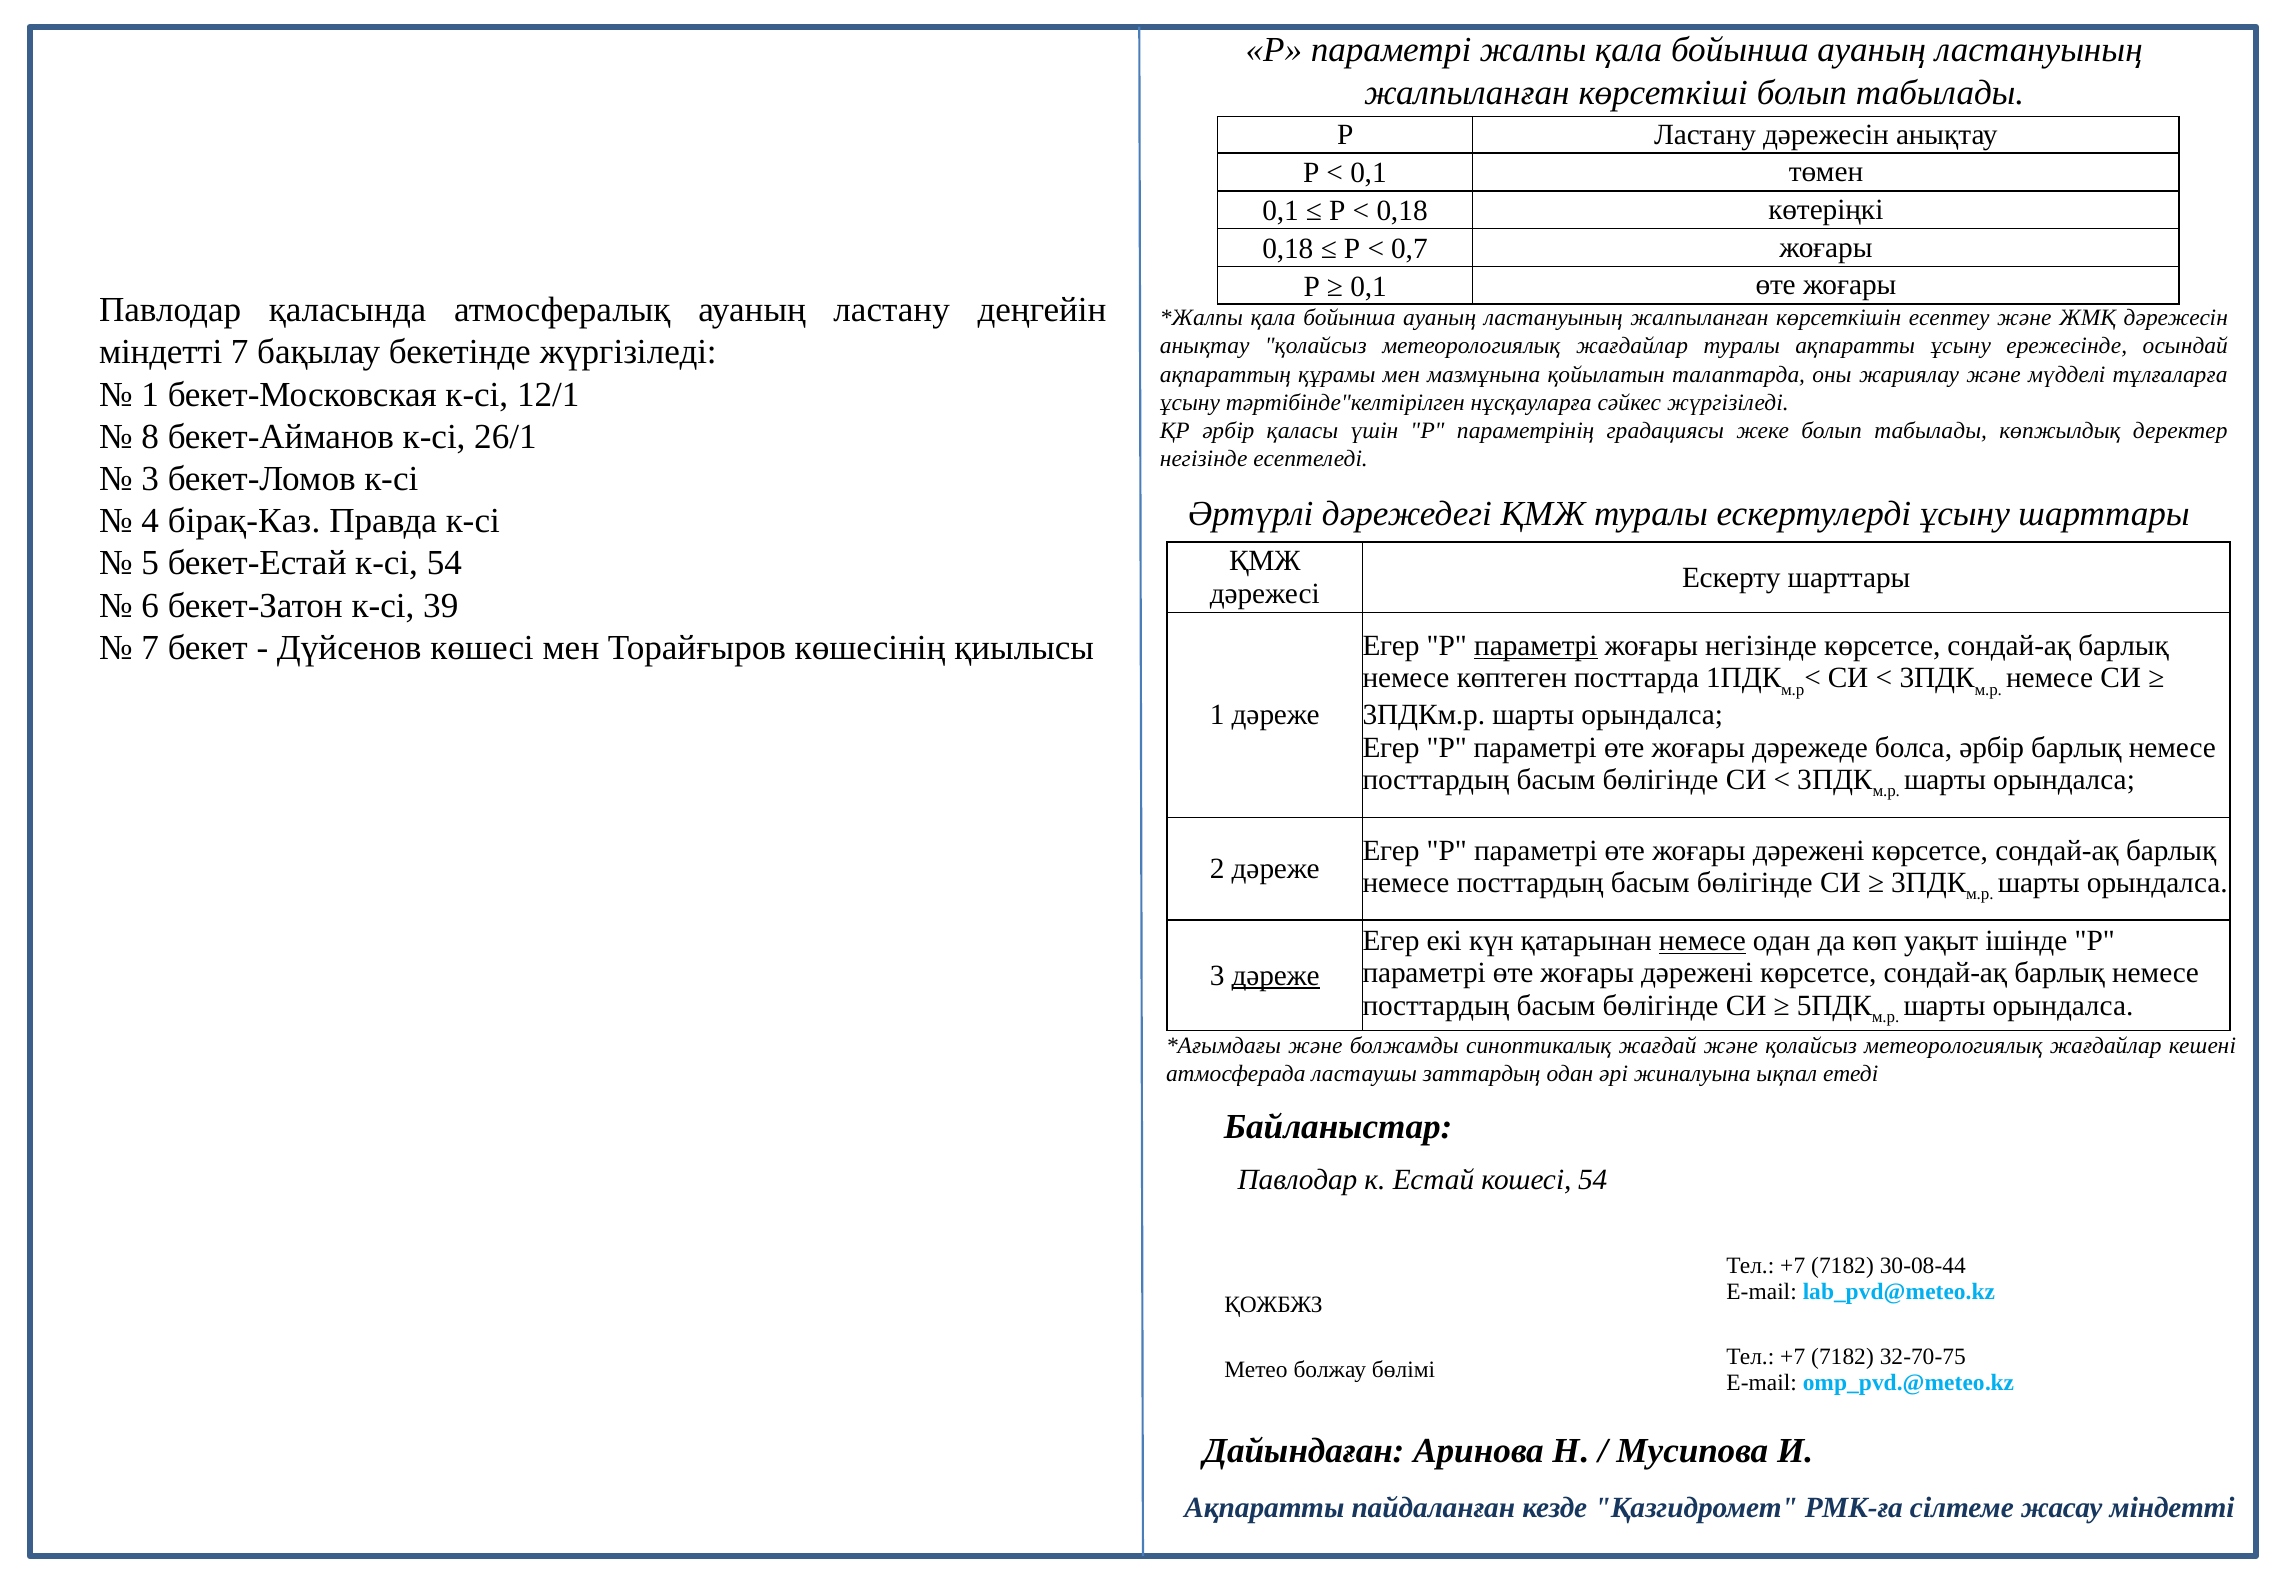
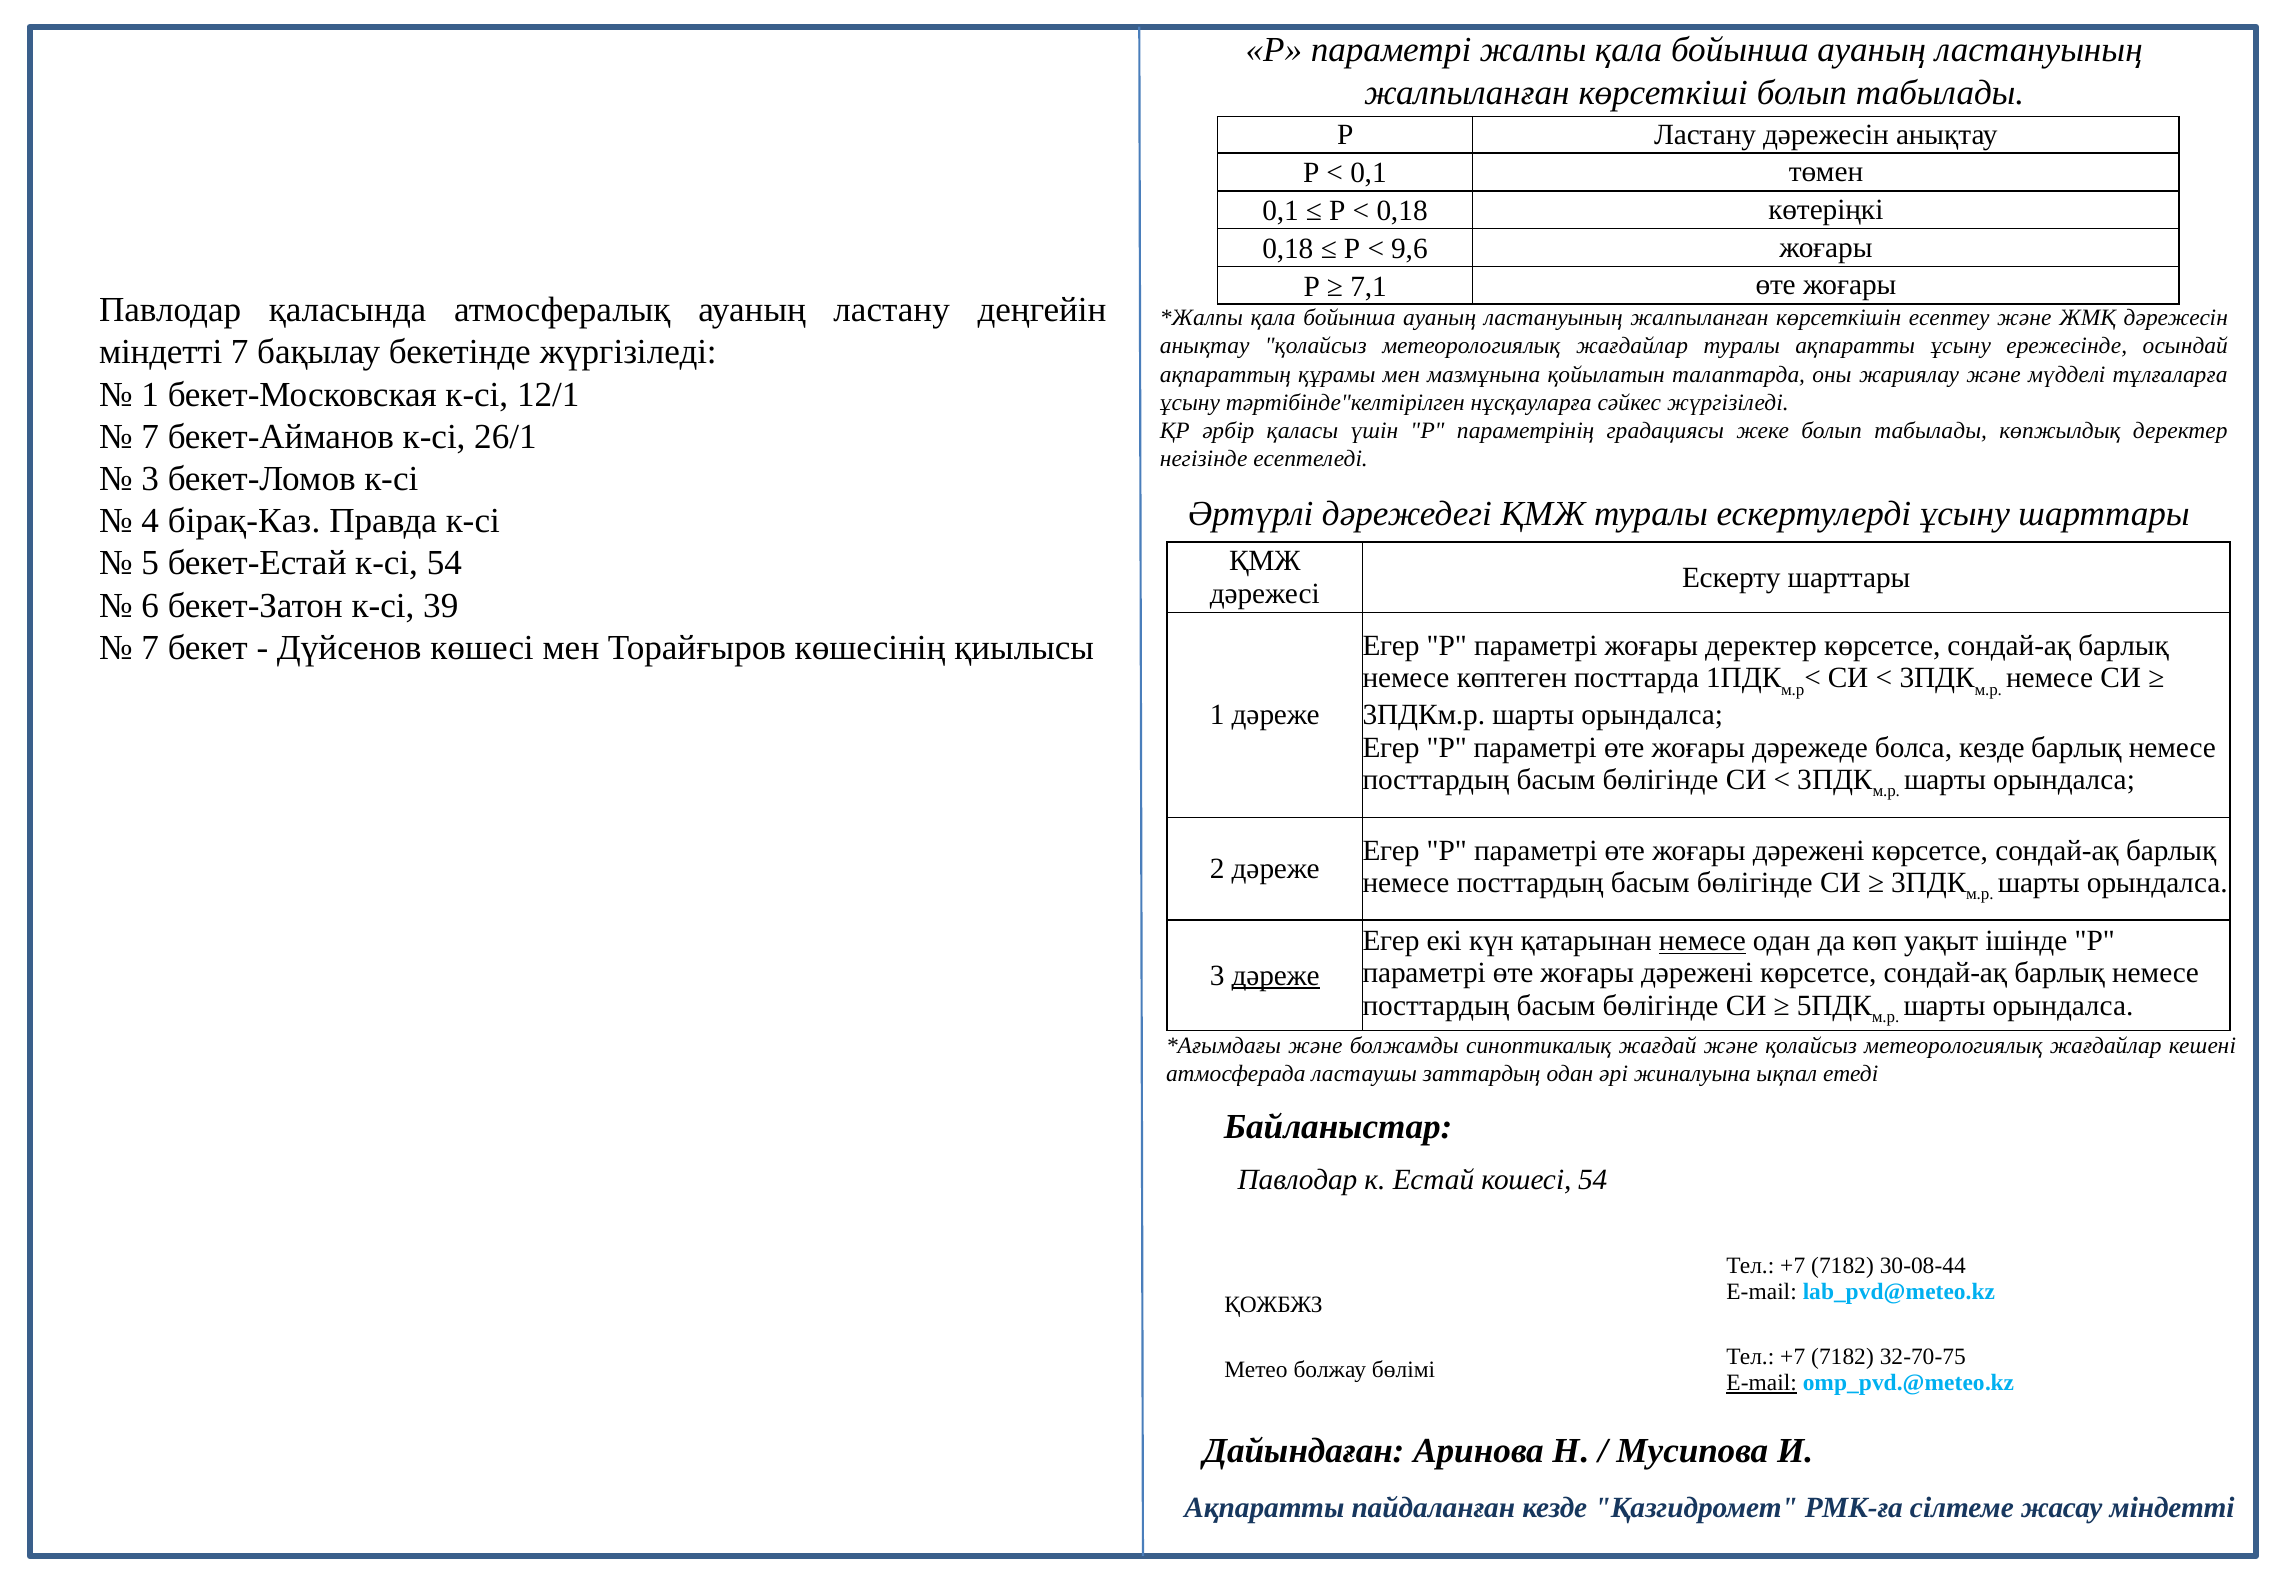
0,7: 0,7 -> 9,6
0,1 at (1369, 286): 0,1 -> 7,1
8 at (150, 437): 8 -> 7
параметрі at (1536, 646) underline: present -> none
жоғары негізінде: негізінде -> деректер
болса әрбір: әрбір -> кезде
E-mail at (1762, 1383) underline: none -> present
